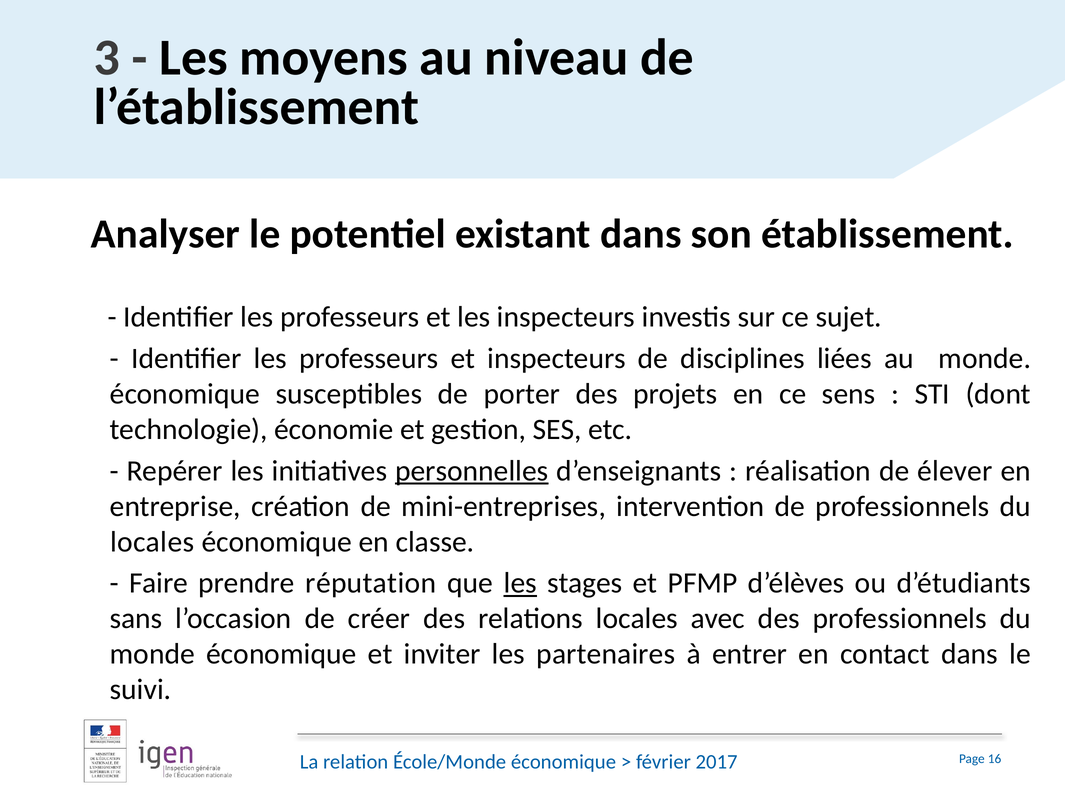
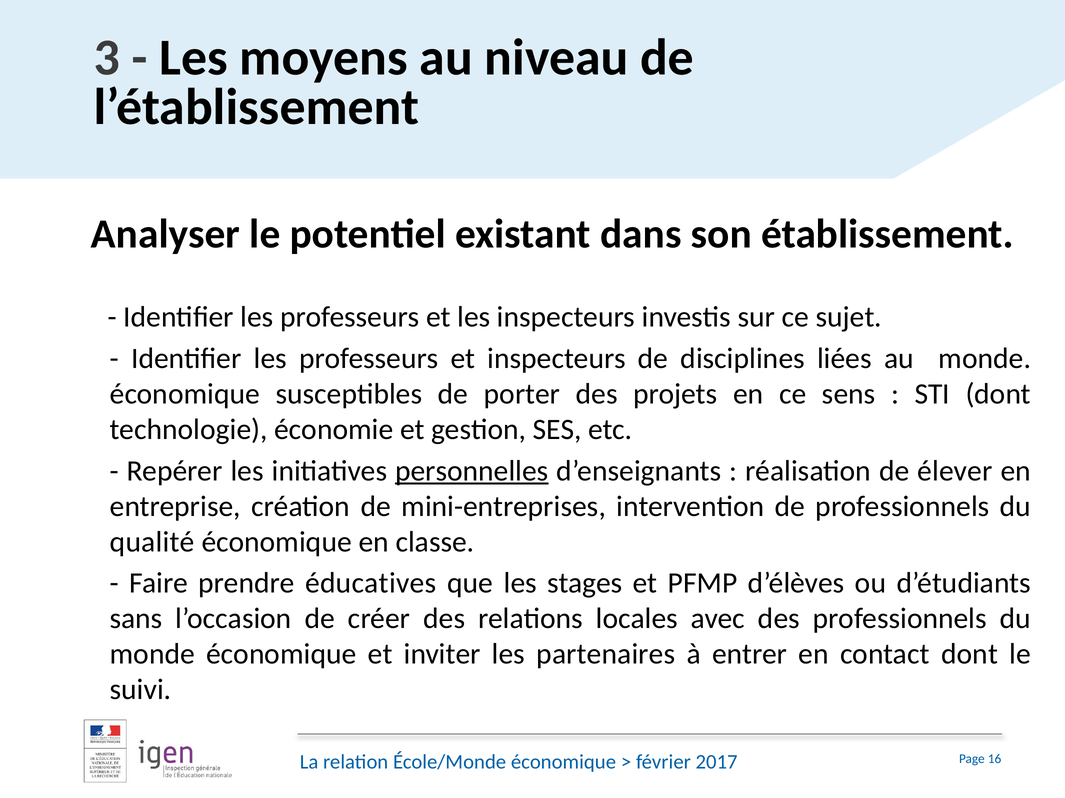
locales at (152, 542): locales -> qualité
réputation: réputation -> éducatives
les at (520, 584) underline: present -> none
contact dans: dans -> dont
